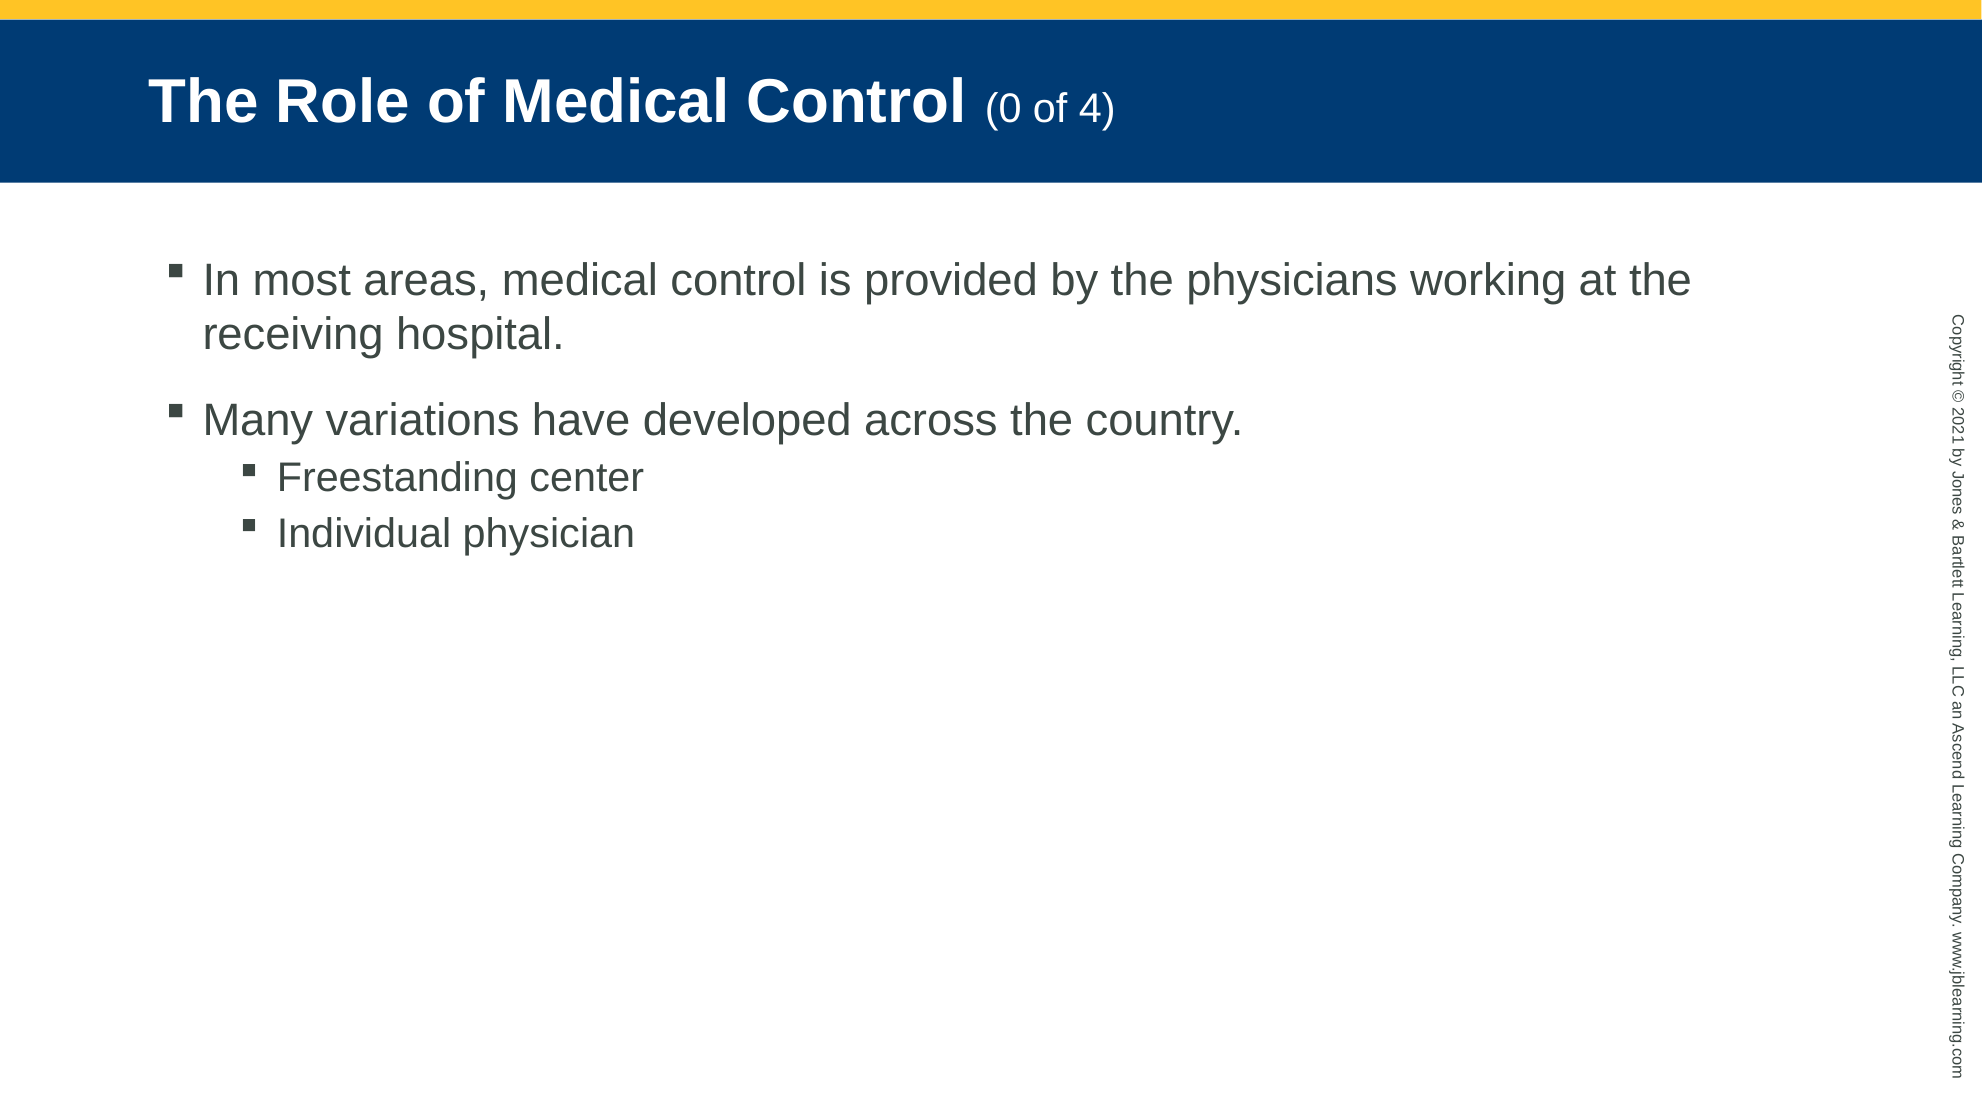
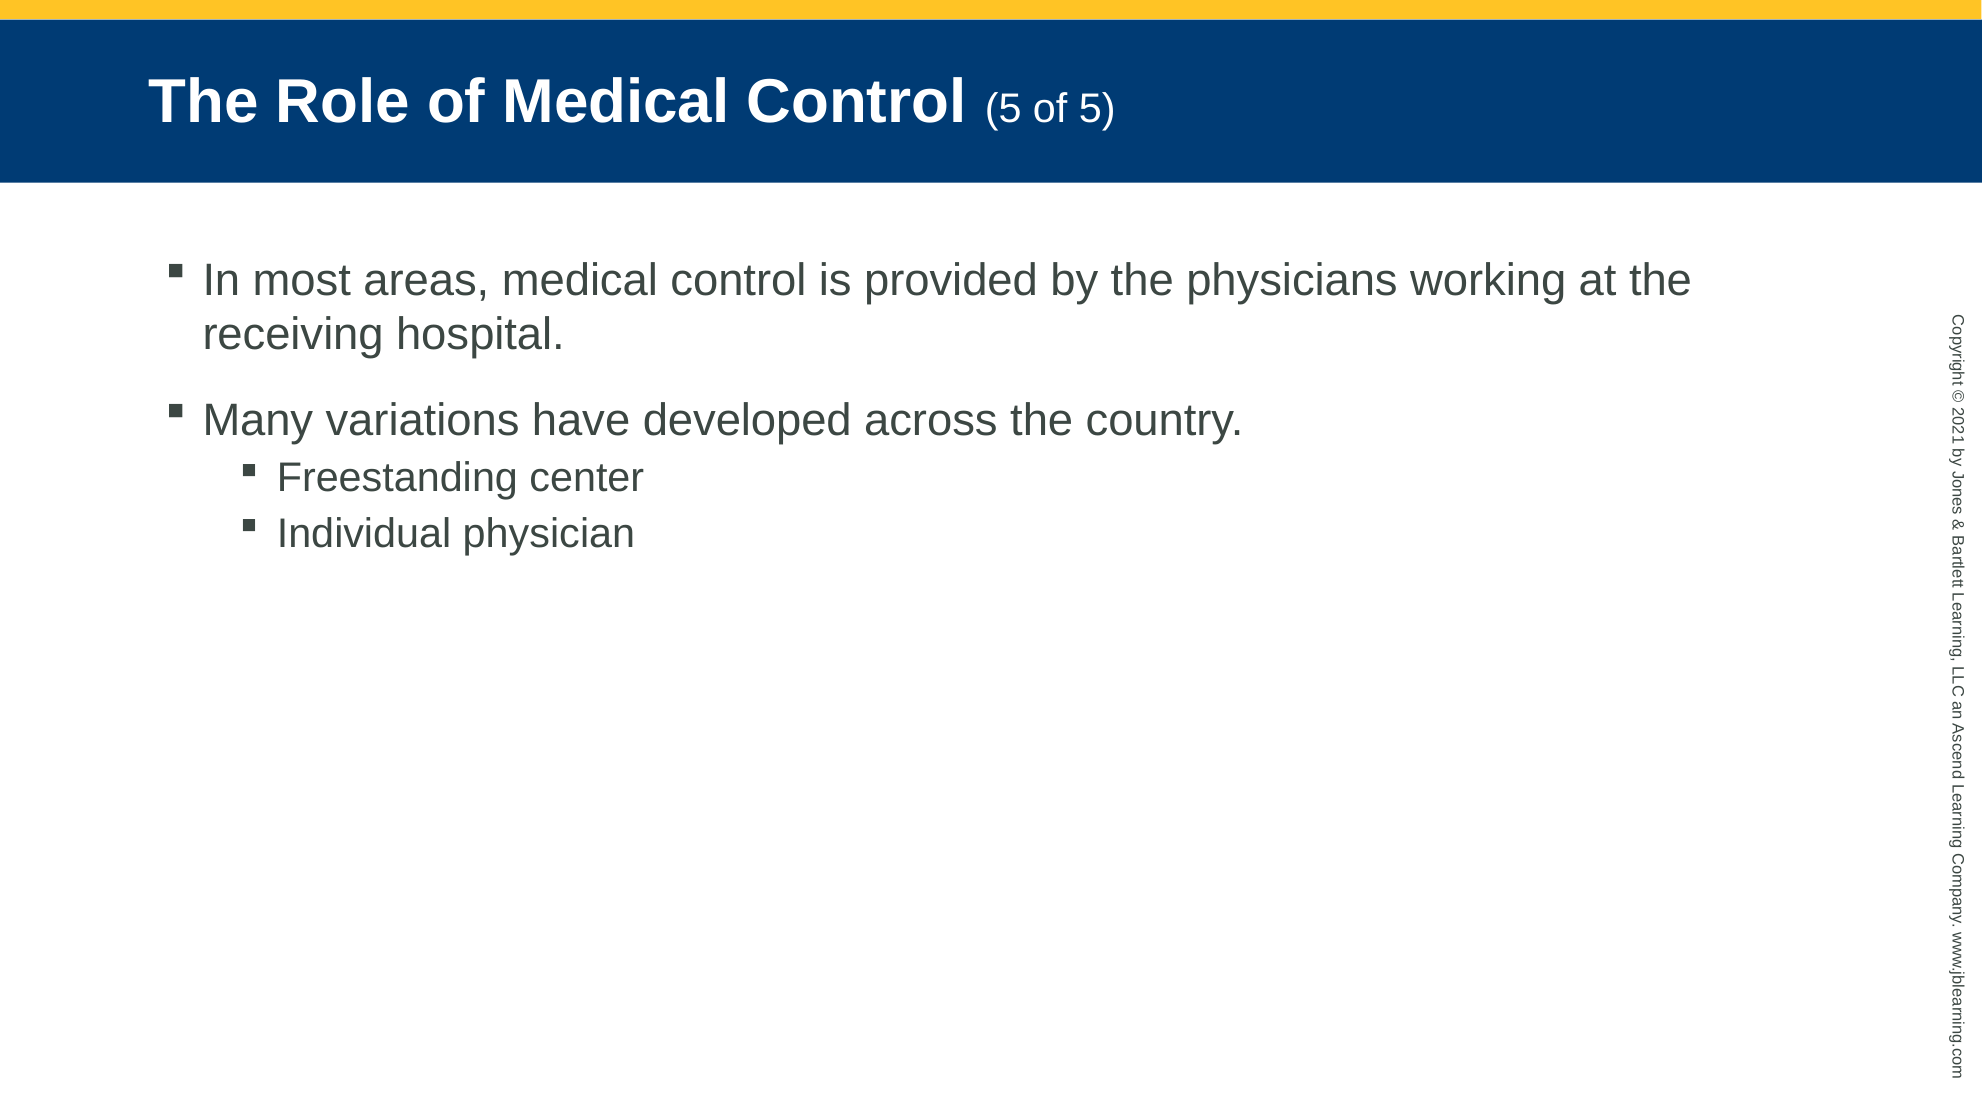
Control 0: 0 -> 5
of 4: 4 -> 5
